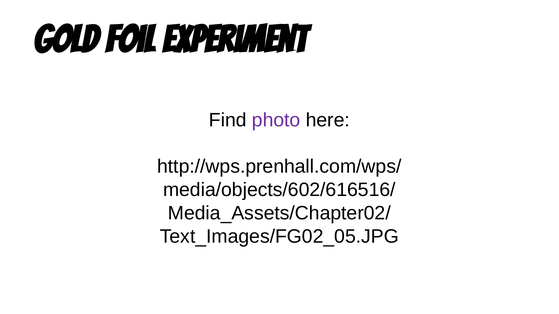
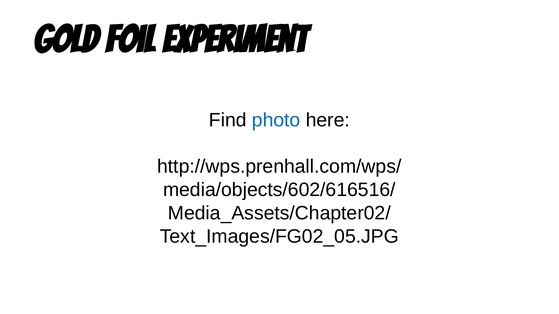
photo colour: purple -> blue
